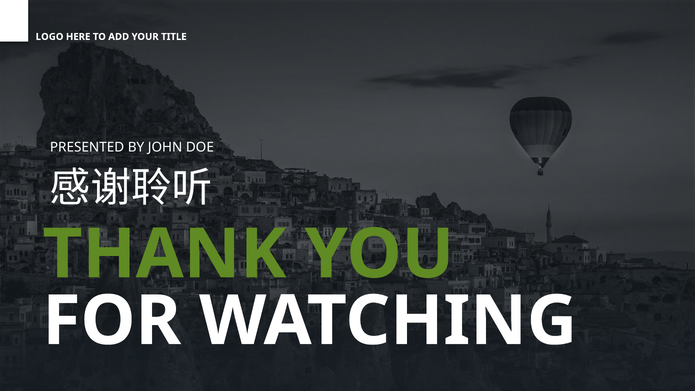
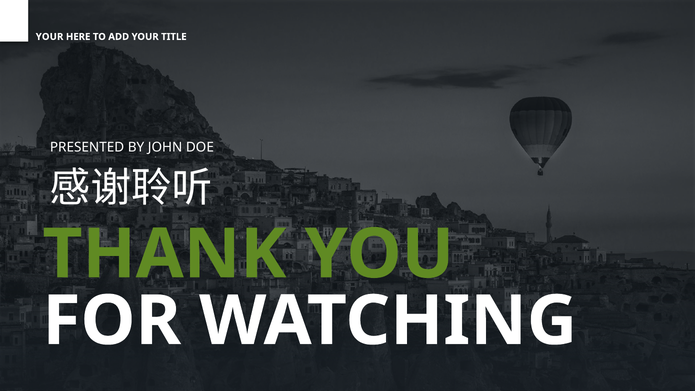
LOGO at (50, 37): LOGO -> YOUR
